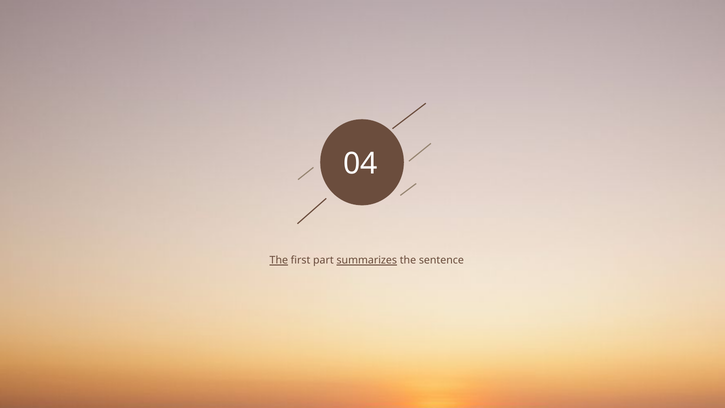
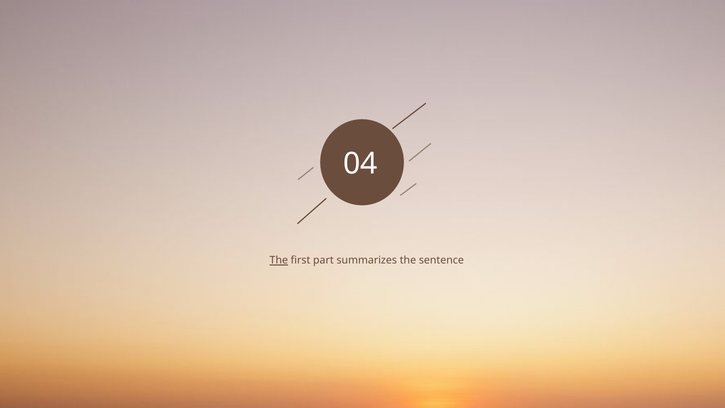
summarizes underline: present -> none
